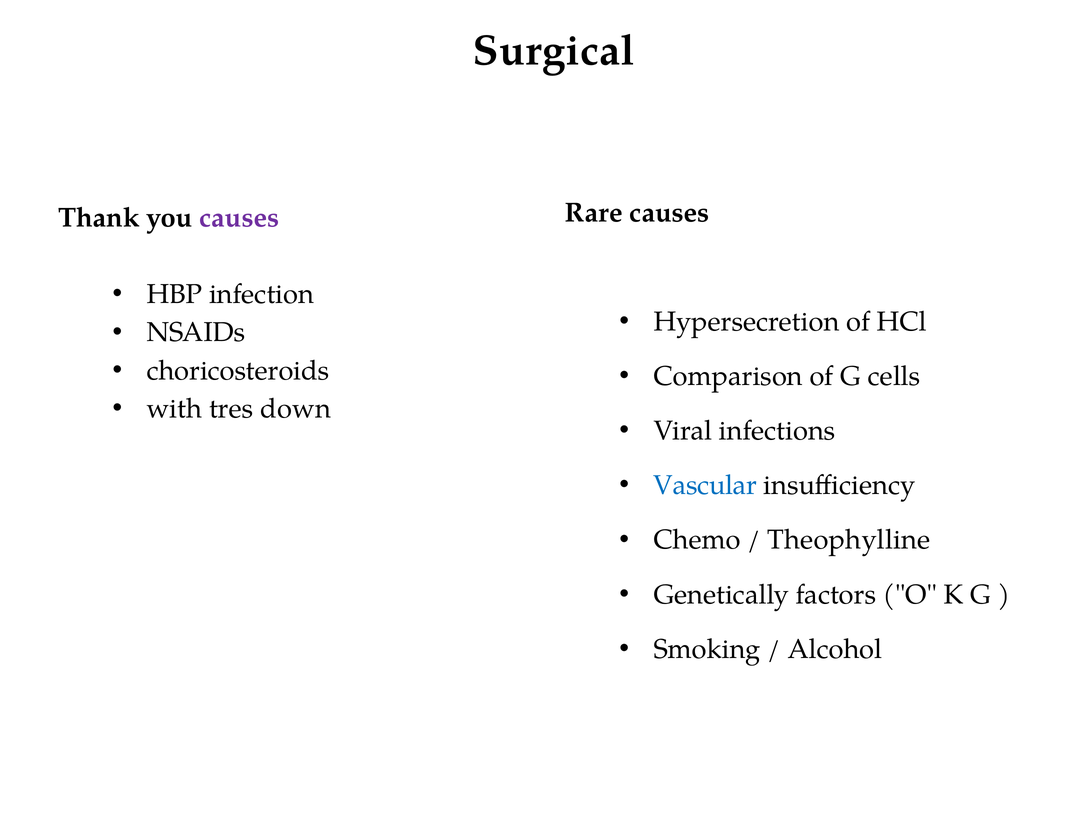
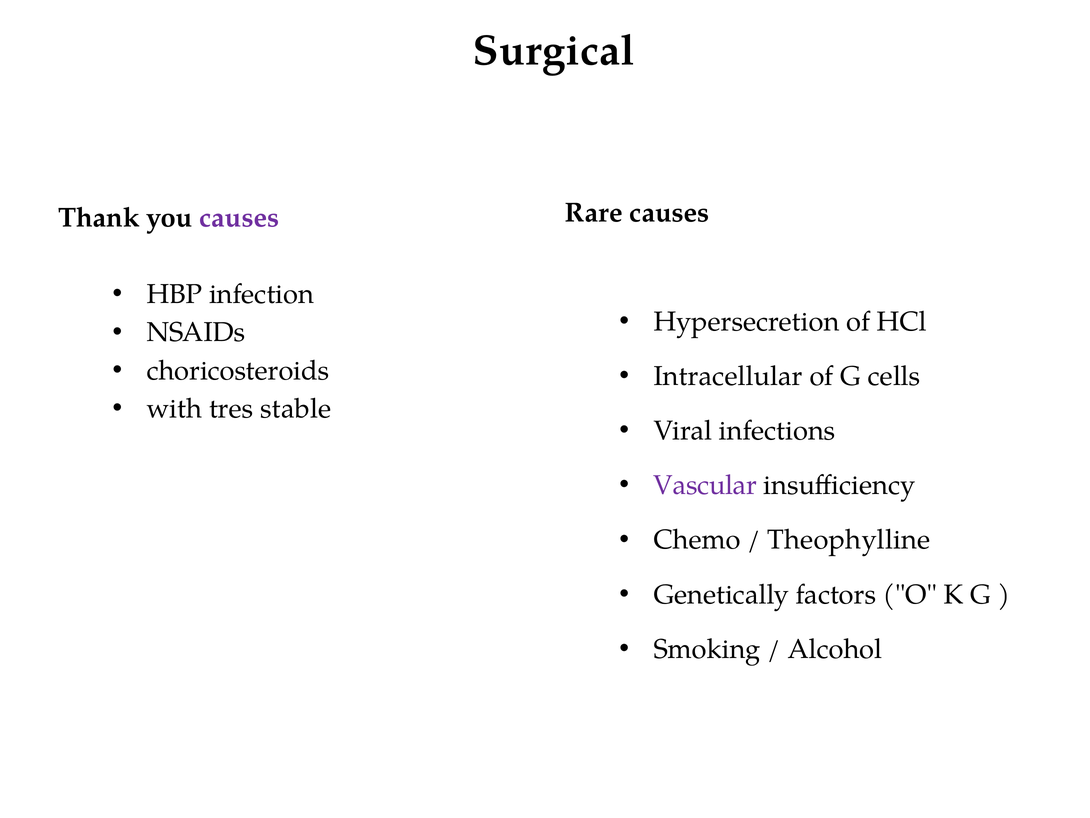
Comparison: Comparison -> Intracellular
down: down -> stable
Vascular colour: blue -> purple
